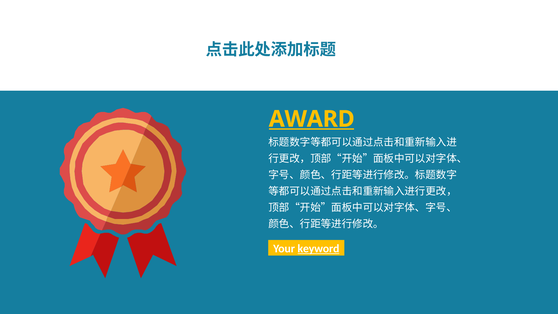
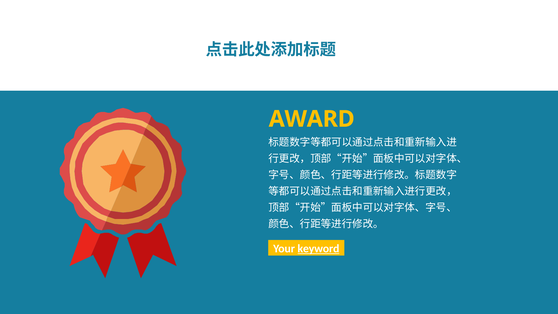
AWARD underline: present -> none
